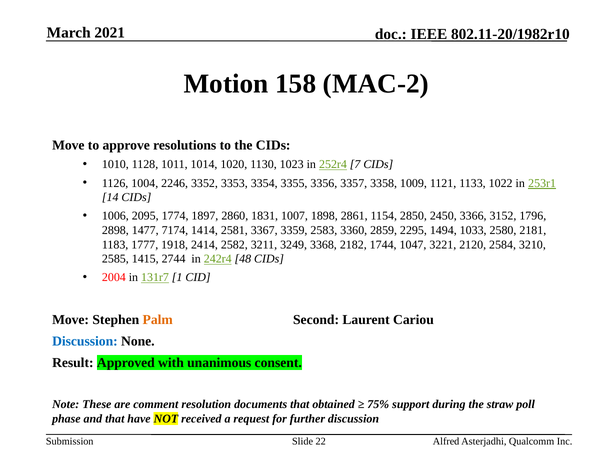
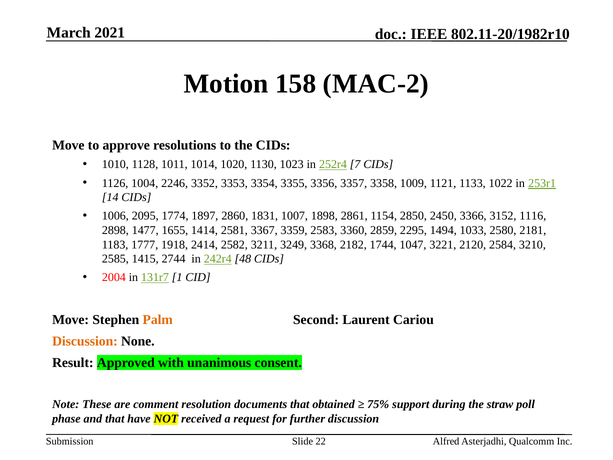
1796: 1796 -> 1116
7174: 7174 -> 1655
Discussion at (85, 341) colour: blue -> orange
